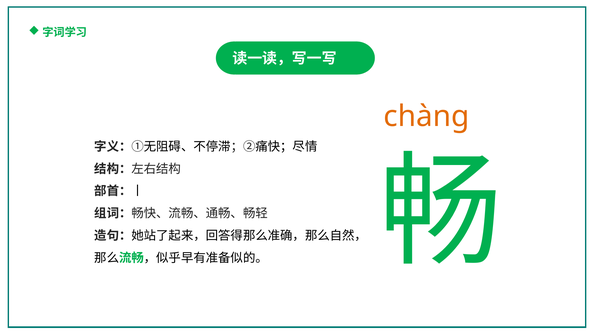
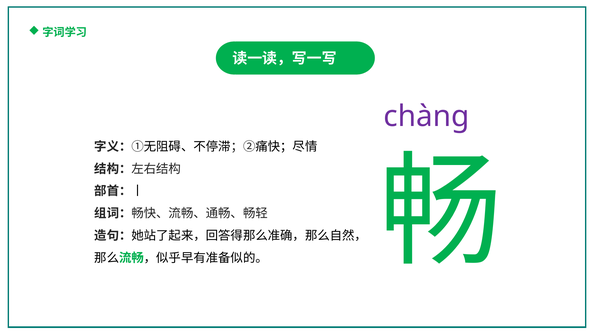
chàng colour: orange -> purple
